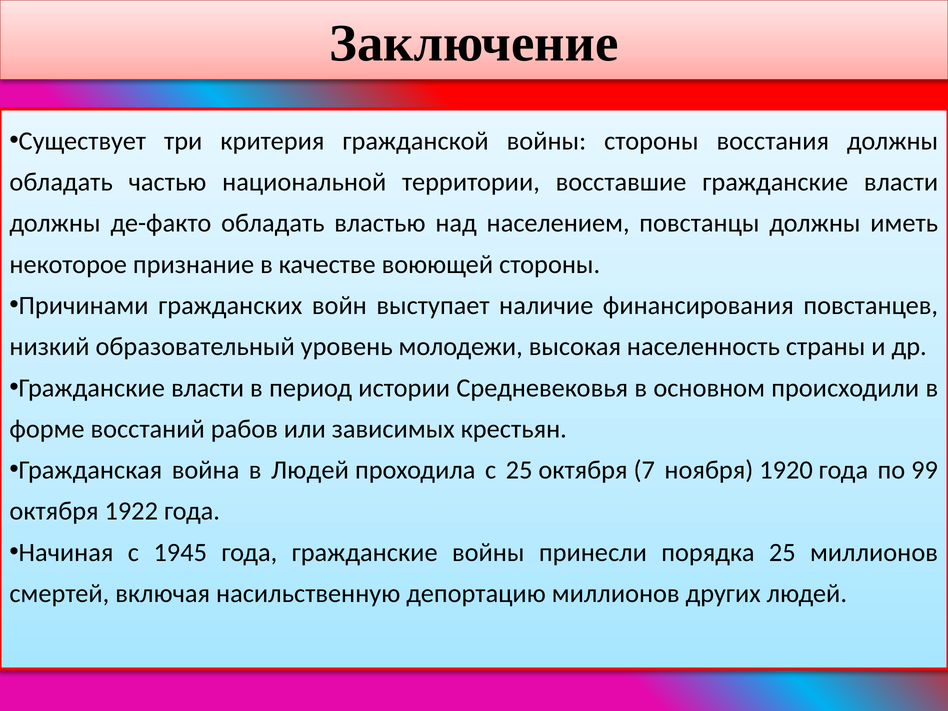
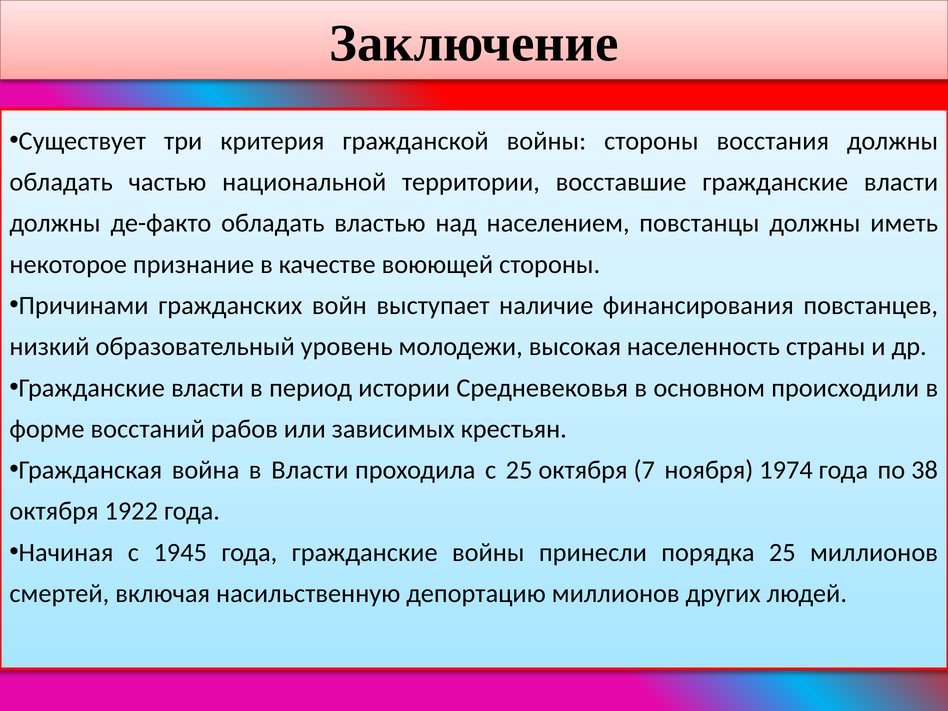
в Людей: Людей -> Власти
1920: 1920 -> 1974
99: 99 -> 38
